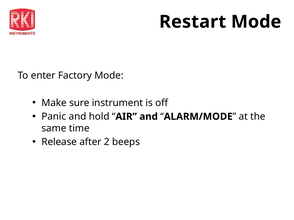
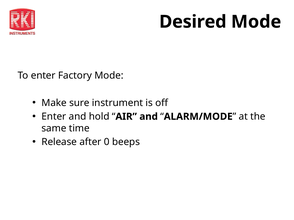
Restart: Restart -> Desired
Panic at (54, 117): Panic -> Enter
2: 2 -> 0
